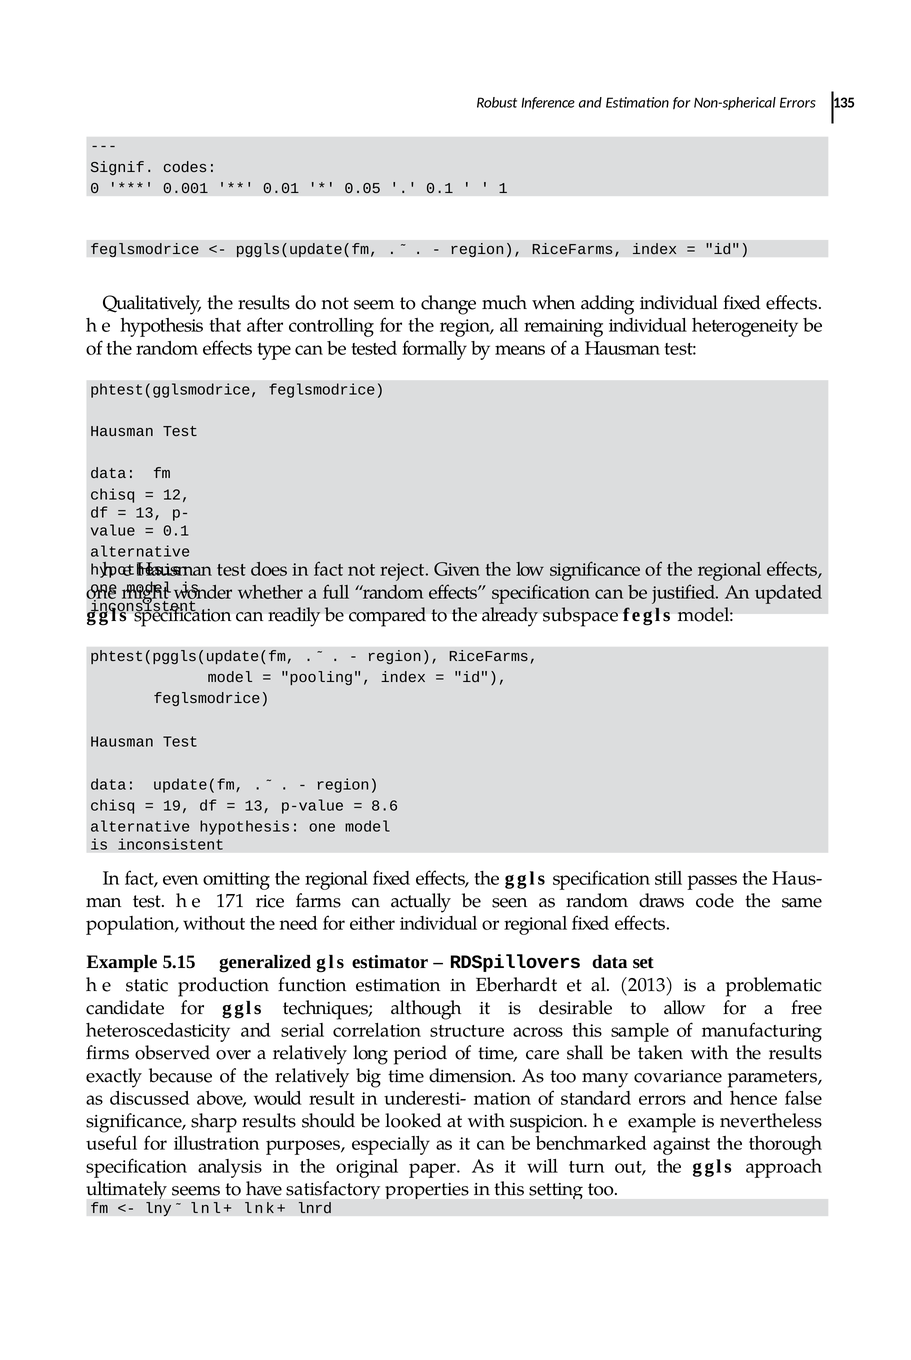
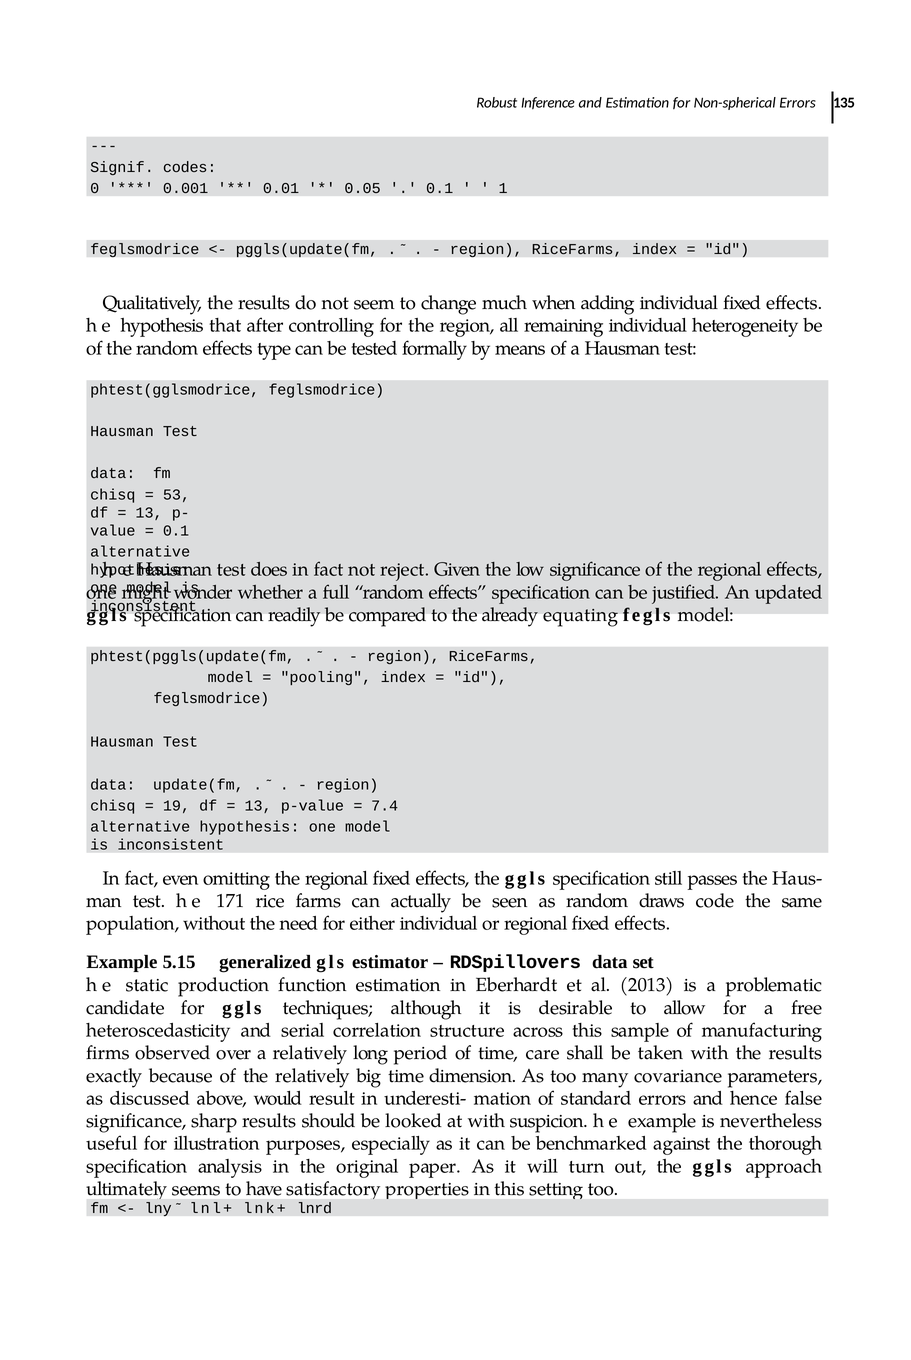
12: 12 -> 53
subspace: subspace -> equating
8.6: 8.6 -> 7.4
